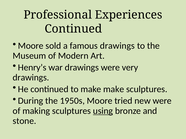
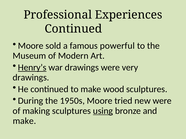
famous drawings: drawings -> powerful
Henry’s underline: none -> present
make make: make -> wood
stone at (24, 121): stone -> make
